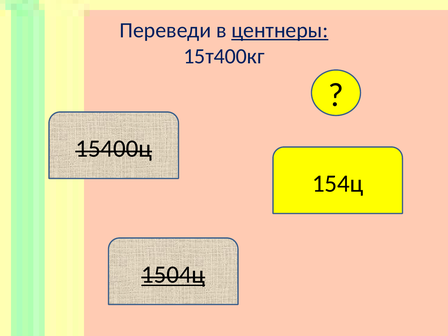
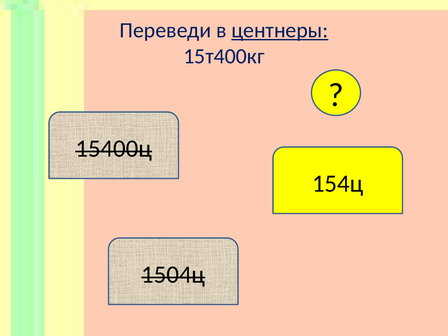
1504ц underline: present -> none
